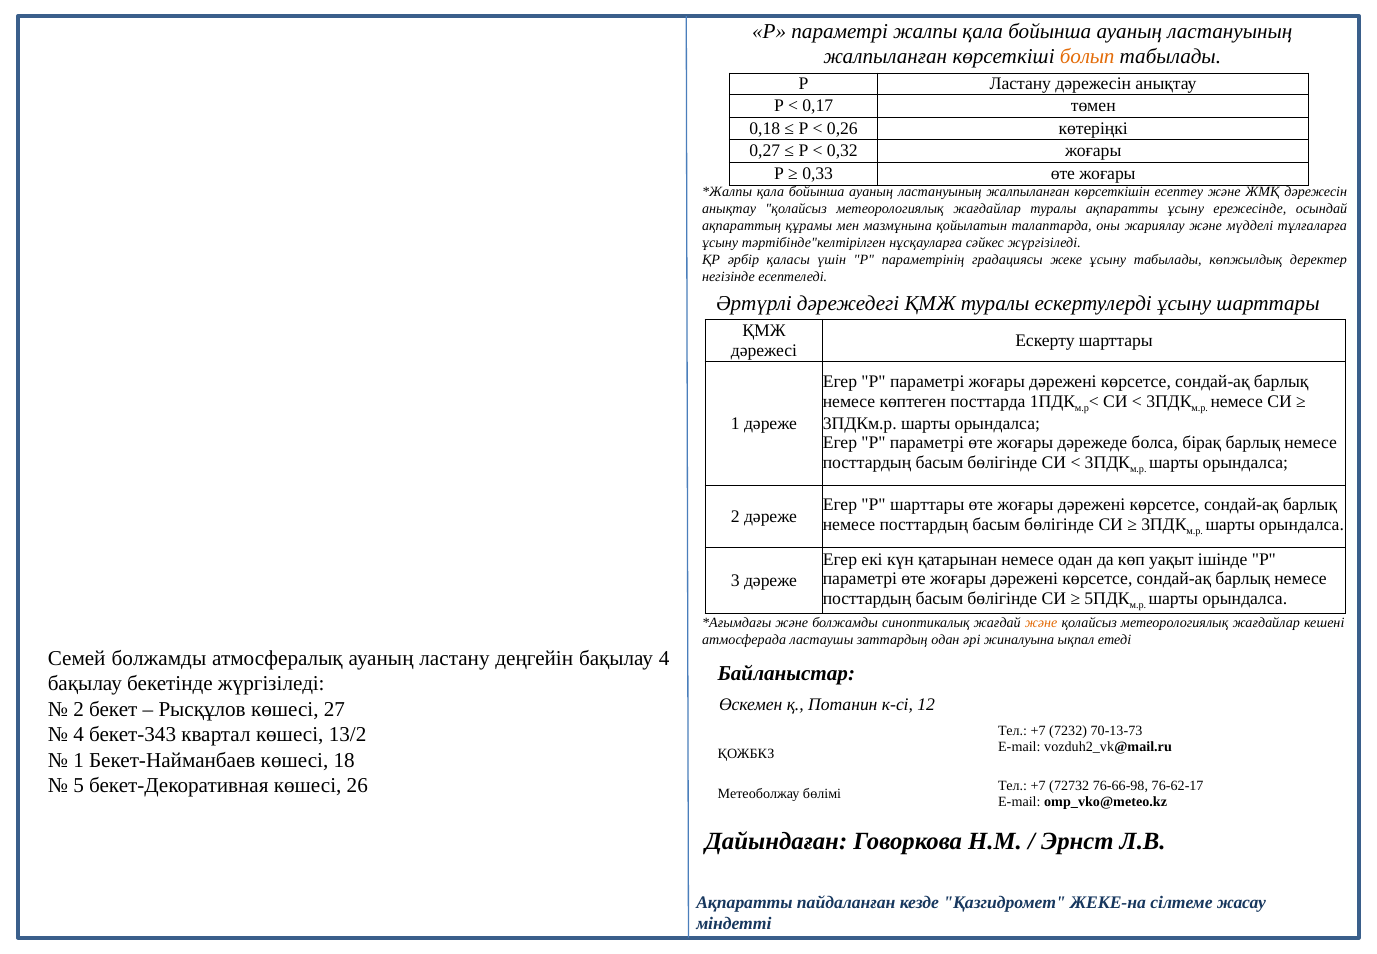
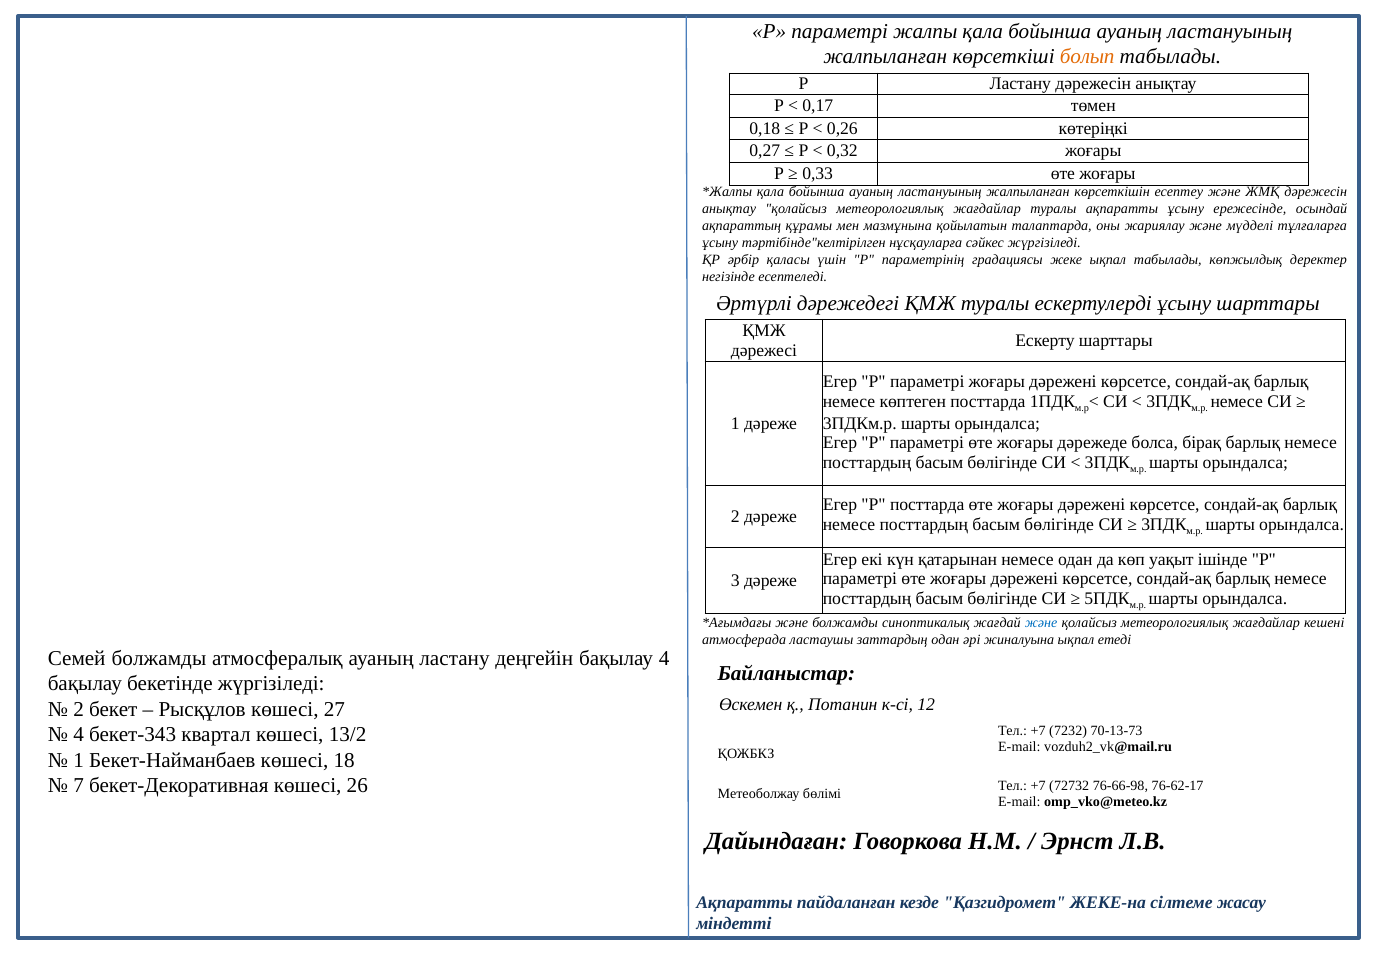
жеке ұсыну: ұсыну -> ықпал
Р шарттары: шарттары -> посттарда
және at (1041, 622) colour: orange -> blue
5: 5 -> 7
